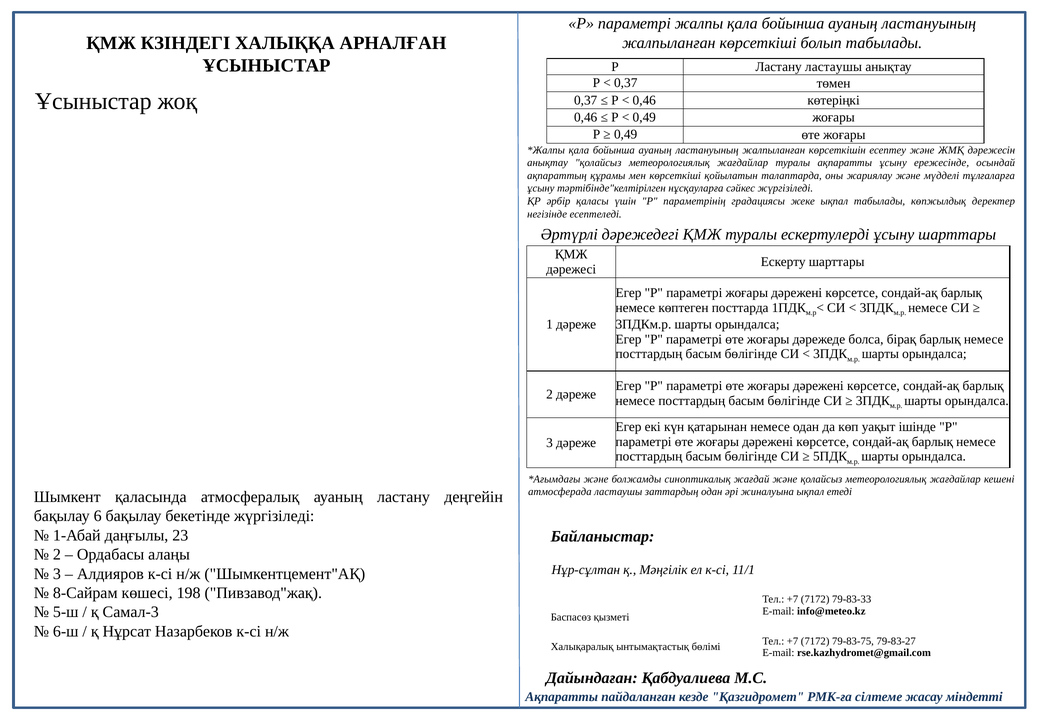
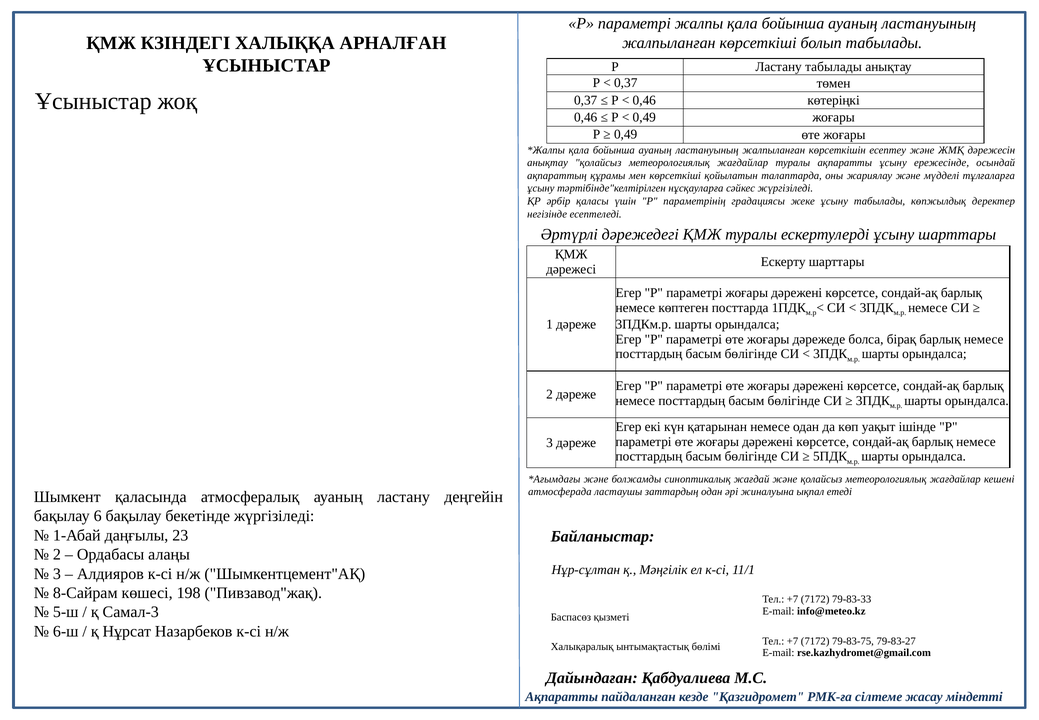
Ластану ластаушы: ластаушы -> табылады
жеке ықпал: ықпал -> ұсыну
